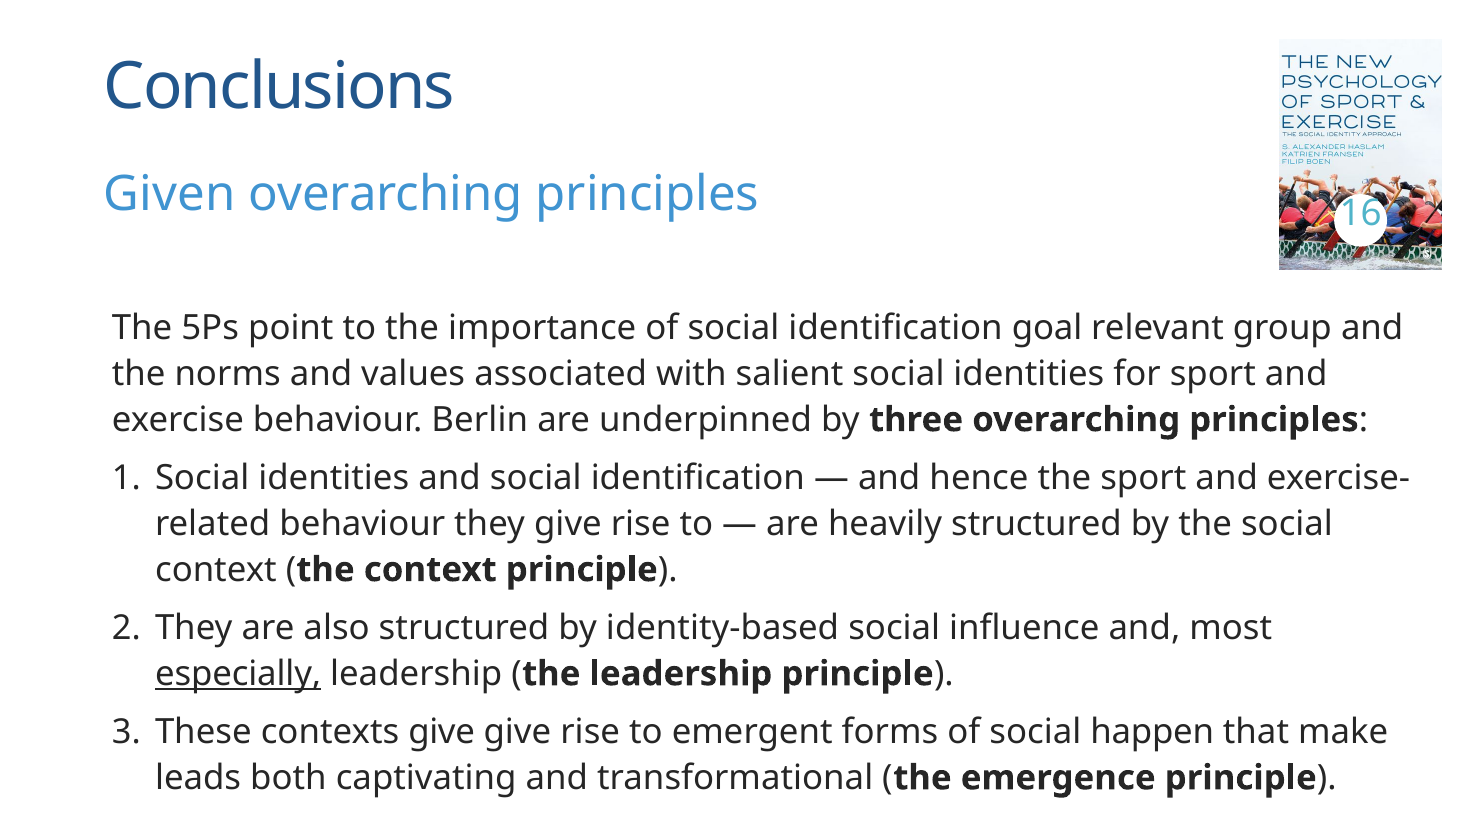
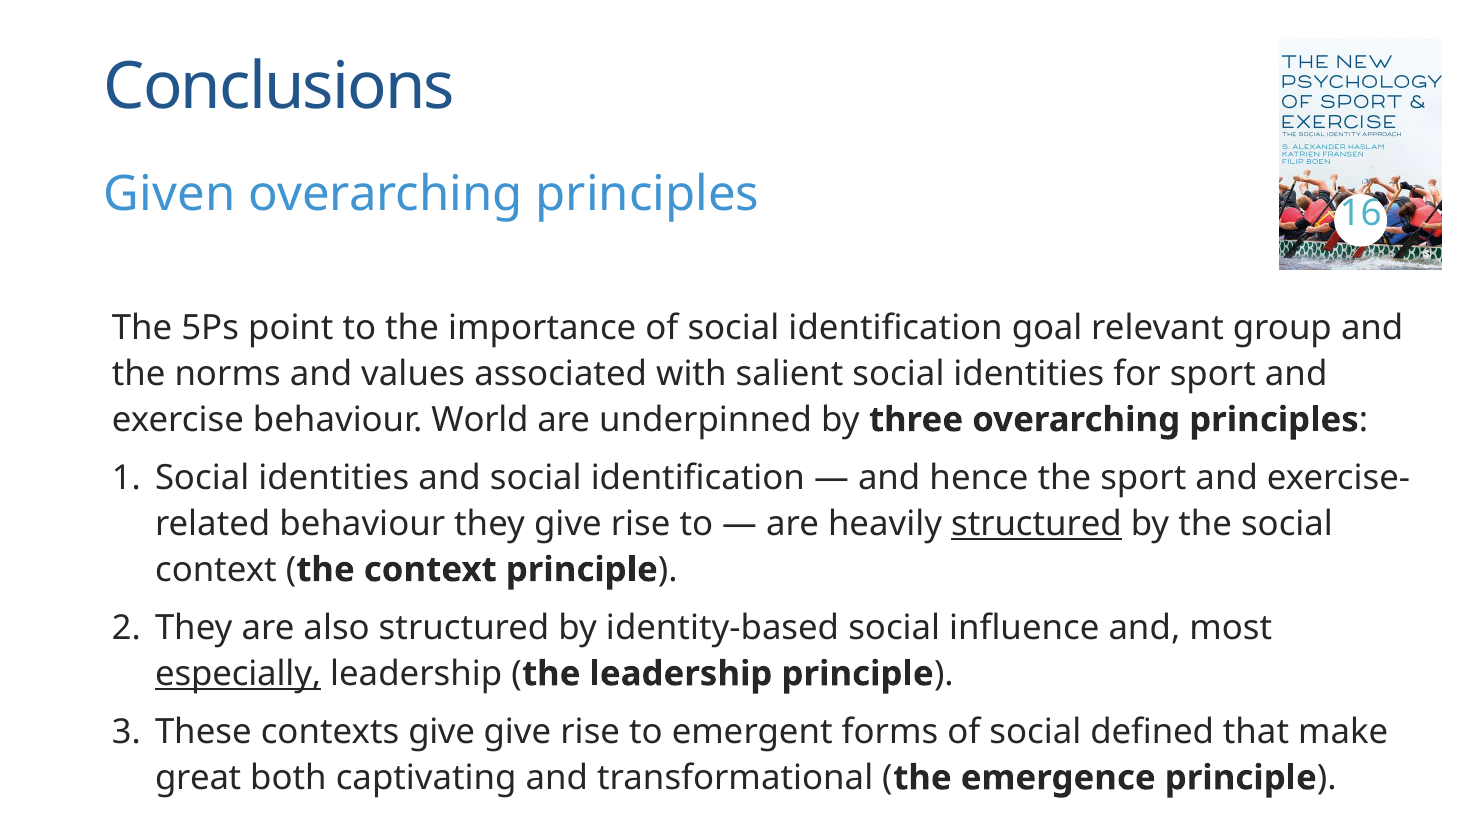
Berlin: Berlin -> World
structured at (1036, 524) underline: none -> present
happen: happen -> defined
leads: leads -> great
